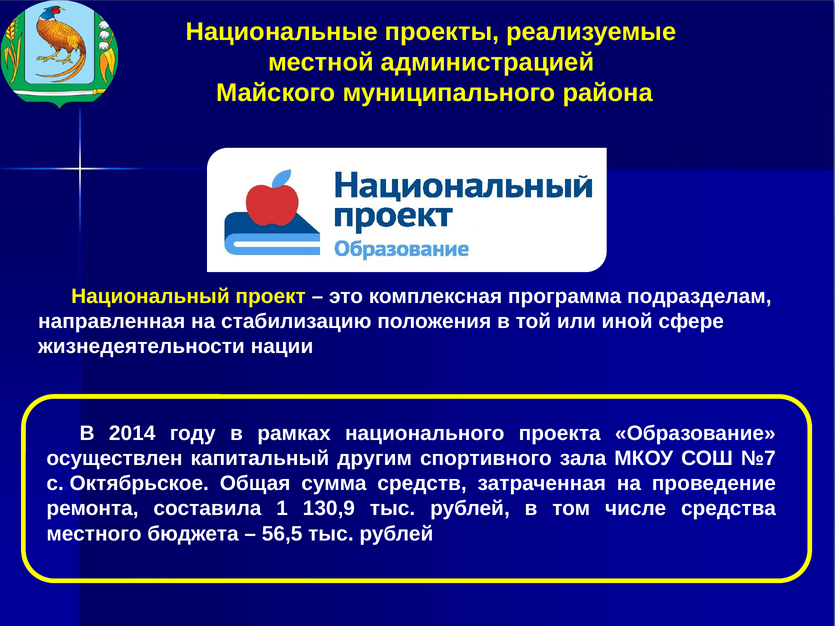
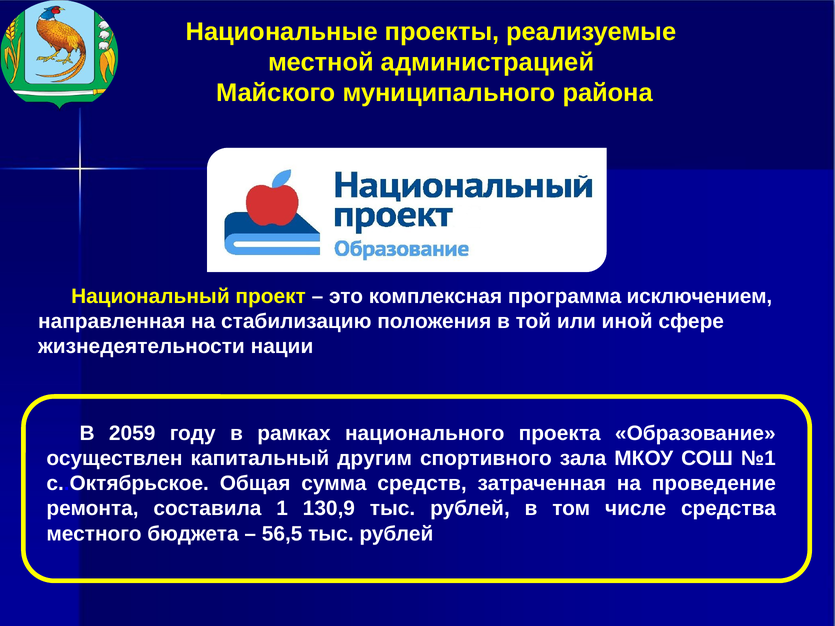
подразделам: подразделам -> исключением
2014: 2014 -> 2059
№7: №7 -> №1
